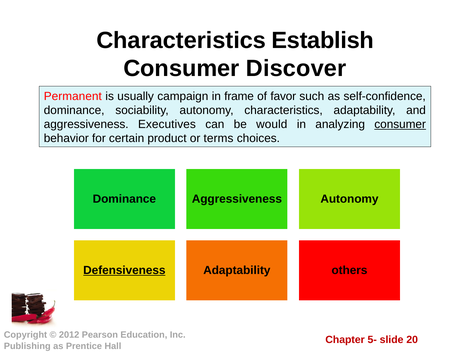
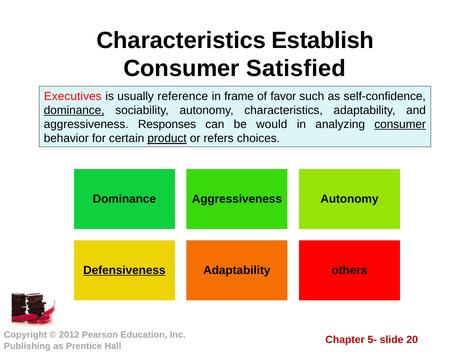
Discover: Discover -> Satisfied
Permanent: Permanent -> Executives
campaign: campaign -> reference
dominance at (74, 110) underline: none -> present
Executives: Executives -> Responses
product underline: none -> present
terms: terms -> refers
